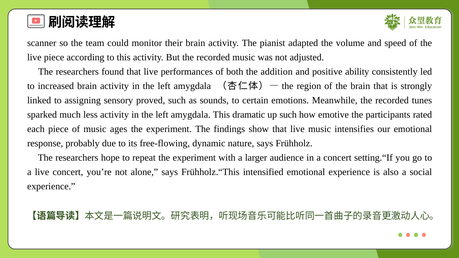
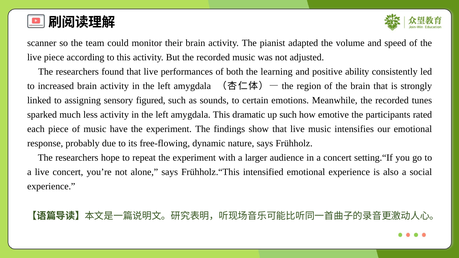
addition: addition -> learning
proved: proved -> figured
ages: ages -> have
